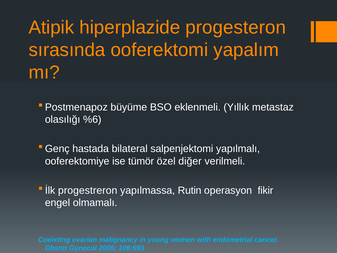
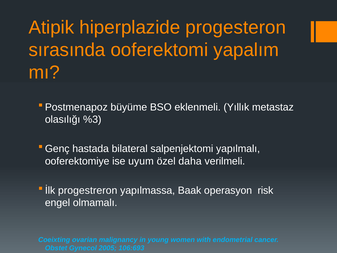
%6: %6 -> %3
tümör: tümör -> uyum
diğer: diğer -> daha
Rutin: Rutin -> Baak
fikir: fikir -> risk
